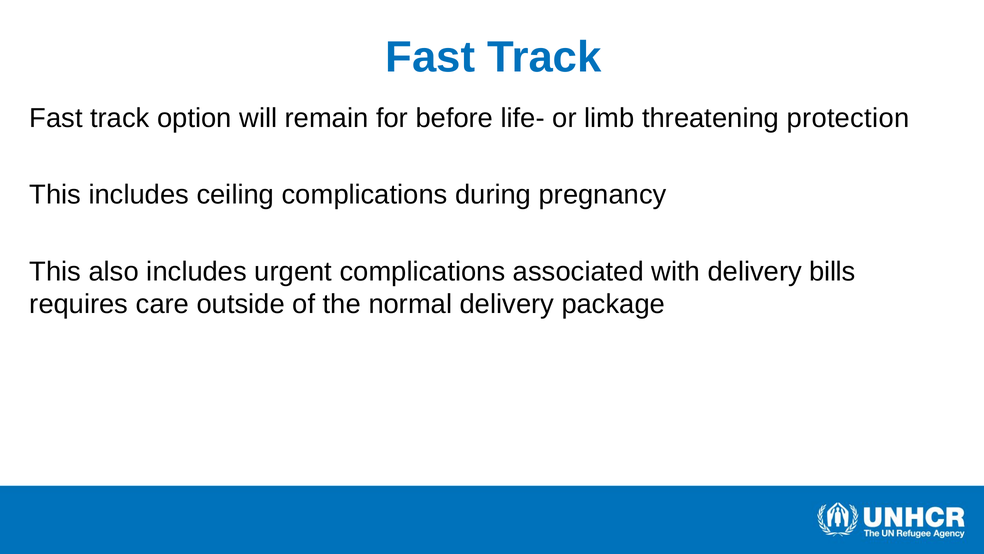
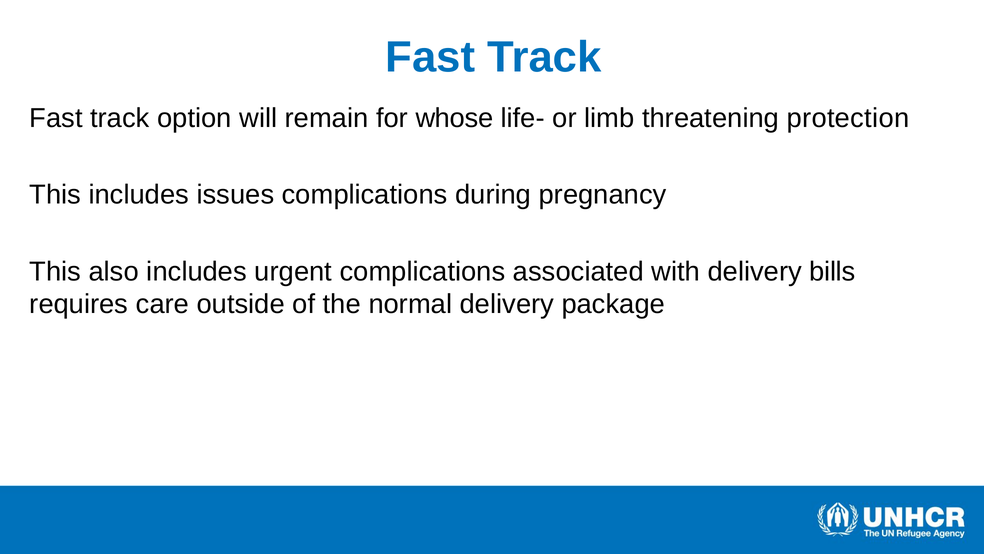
before: before -> whose
ceiling: ceiling -> issues
